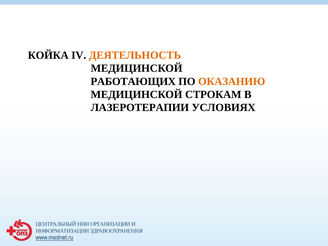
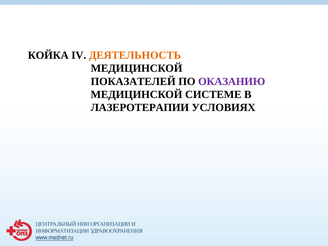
РАБОТАЮЩИХ: РАБОТАЮЩИХ -> ПОКАЗАТЕЛЕЙ
ОКАЗАНИЮ colour: orange -> purple
СТРОКАМ: СТРОКАМ -> СИСТЕМЕ
